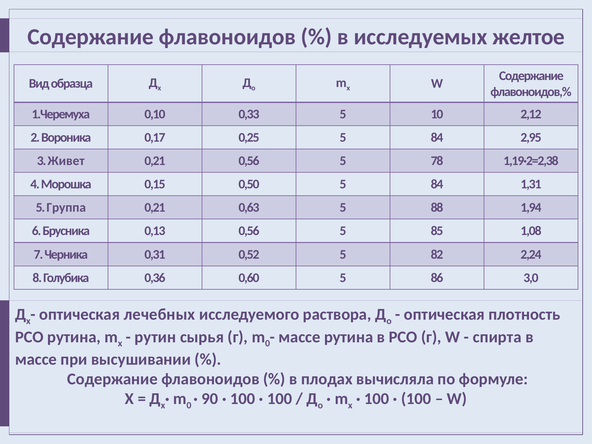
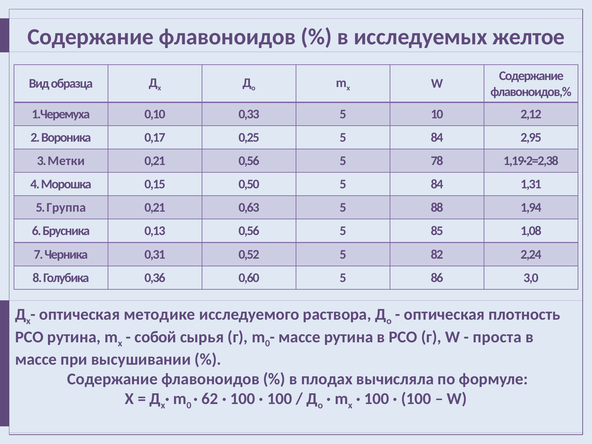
Живет: Живет -> Метки
лечебных: лечебных -> методике
рутин: рутин -> собой
спирта: спирта -> проста
90: 90 -> 62
